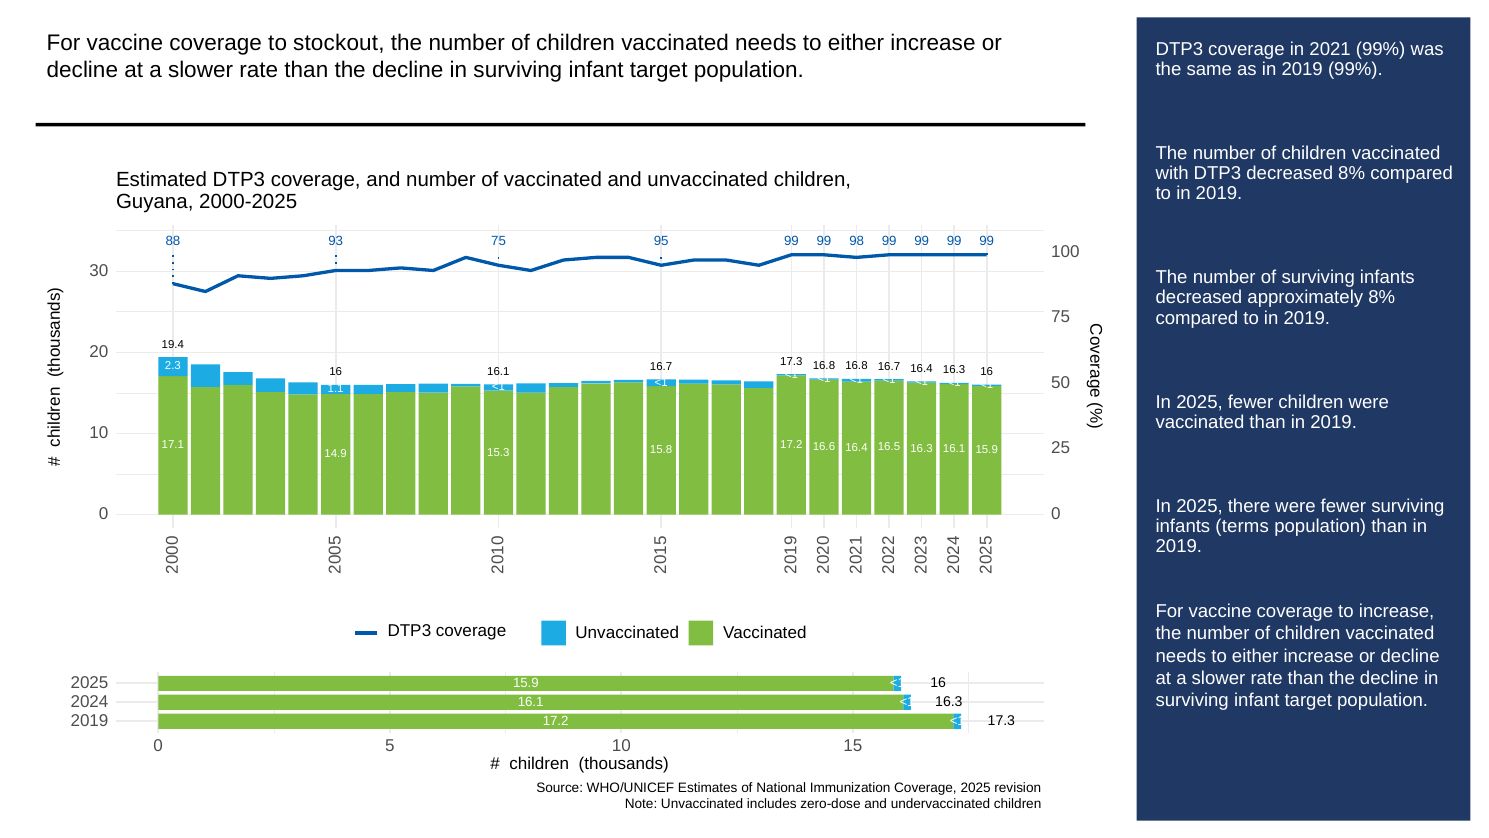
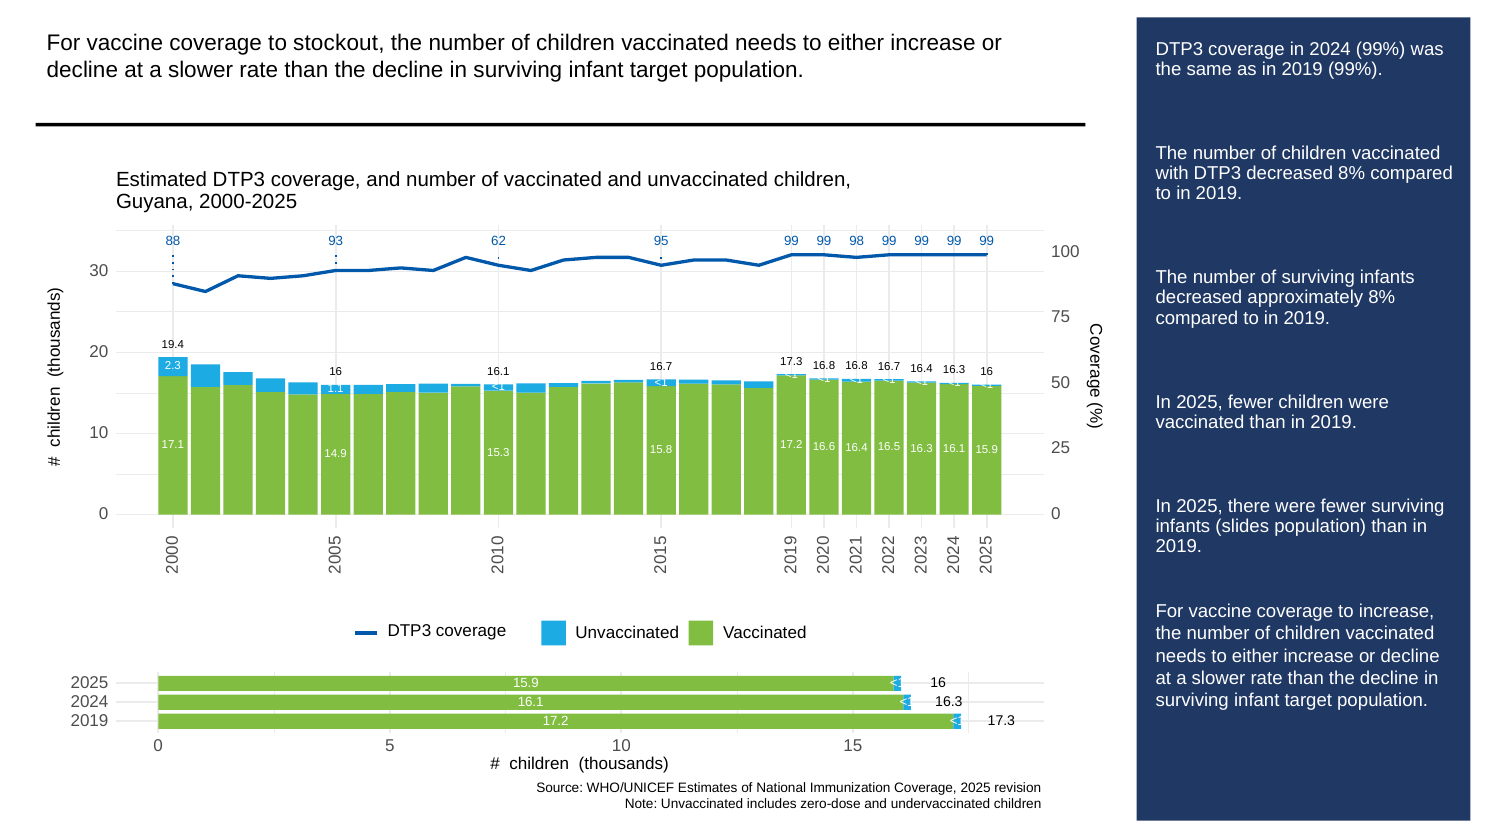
in 2021: 2021 -> 2024
93 75: 75 -> 62
terms: terms -> slides
